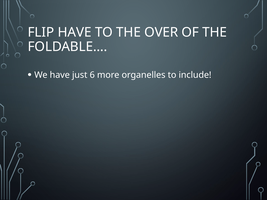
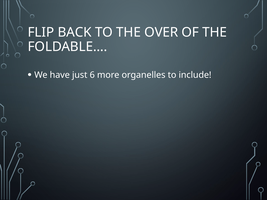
FLIP HAVE: HAVE -> BACK
